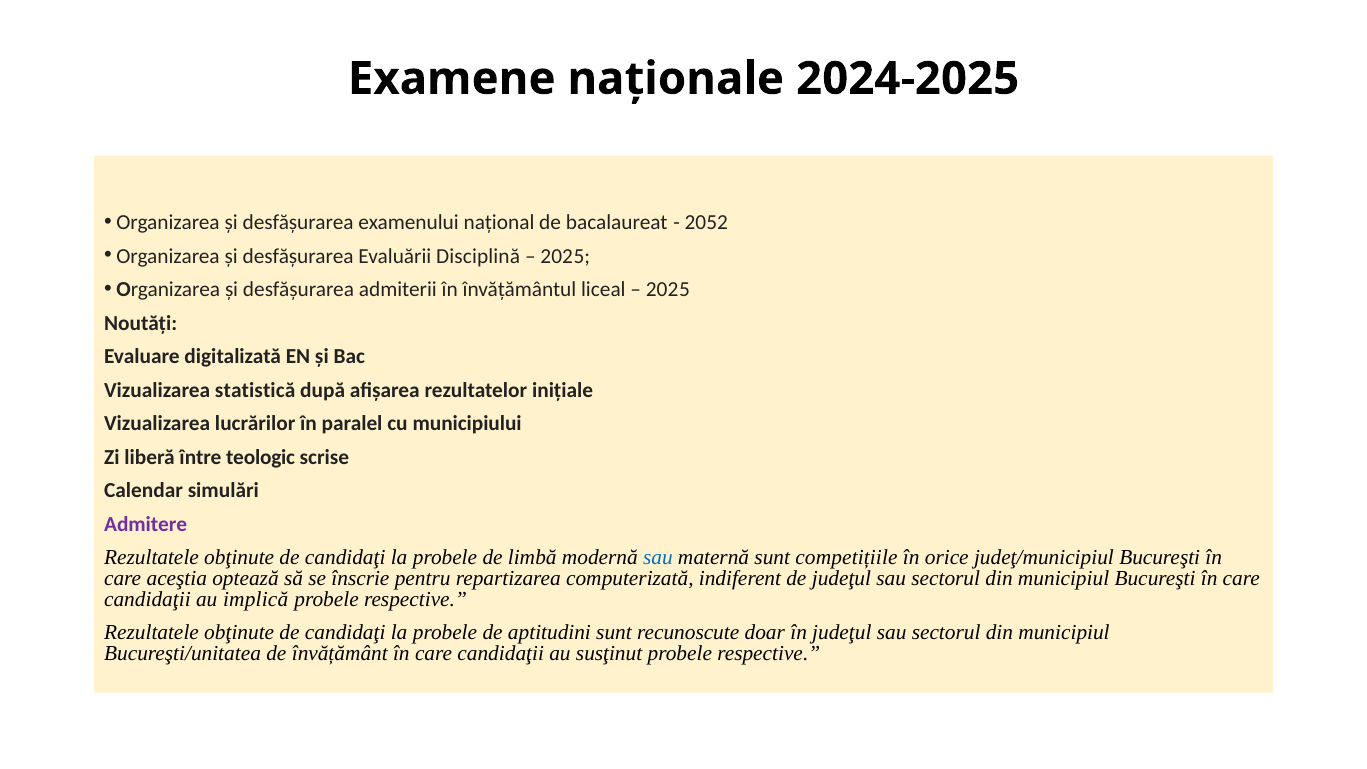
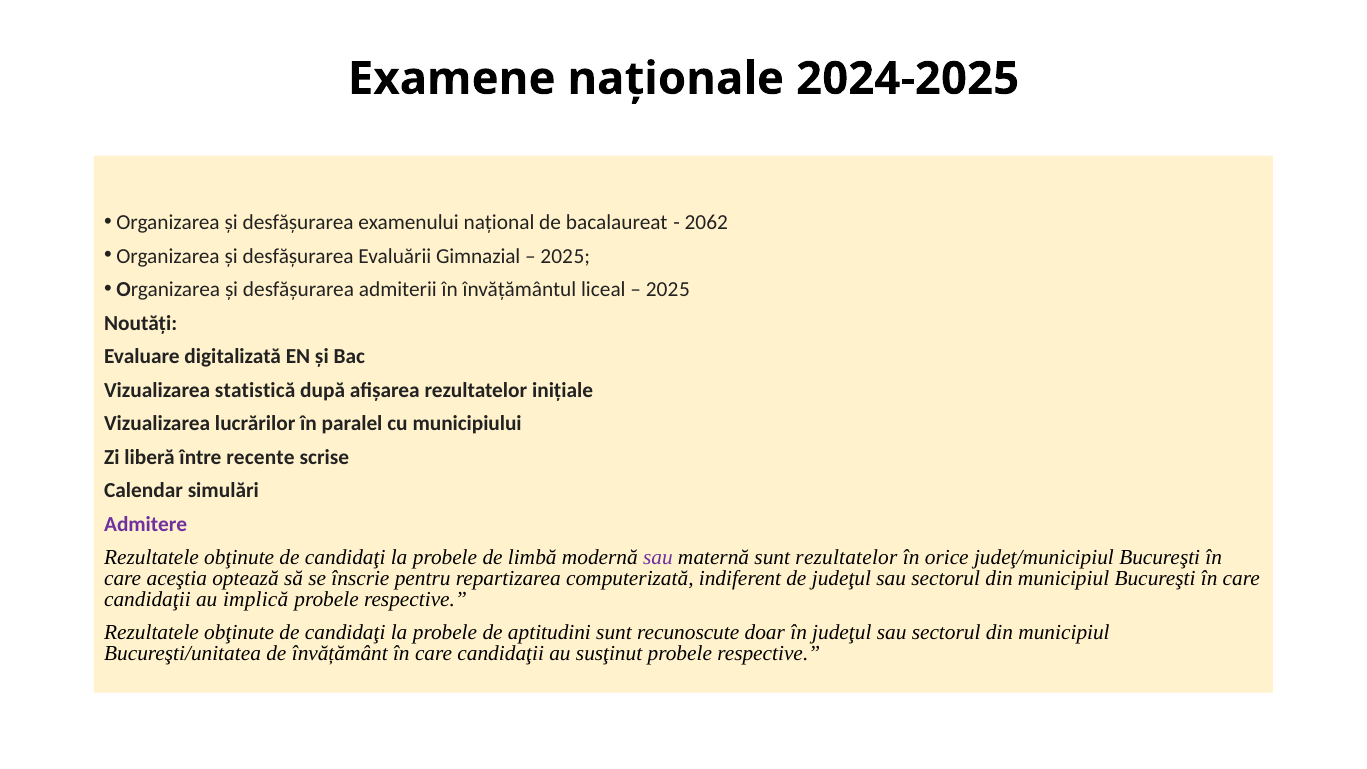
2052: 2052 -> 2062
Disciplină: Disciplină -> Gimnazial
teologic: teologic -> recente
sau at (658, 558) colour: blue -> purple
sunt competițiile: competițiile -> rezultatelor
